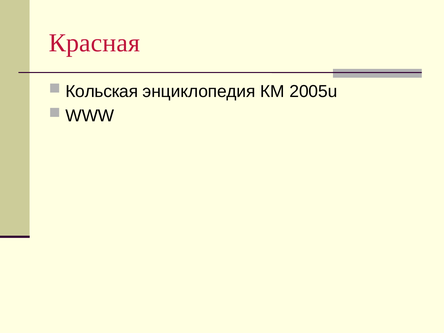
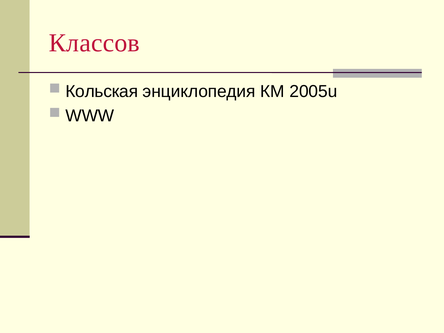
Красная: Красная -> Классов
